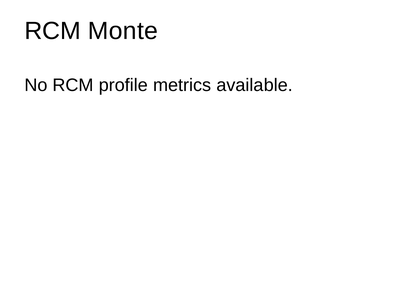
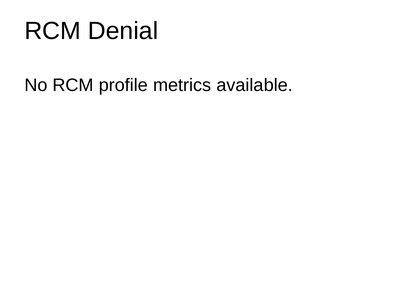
Monte: Monte -> Denial
